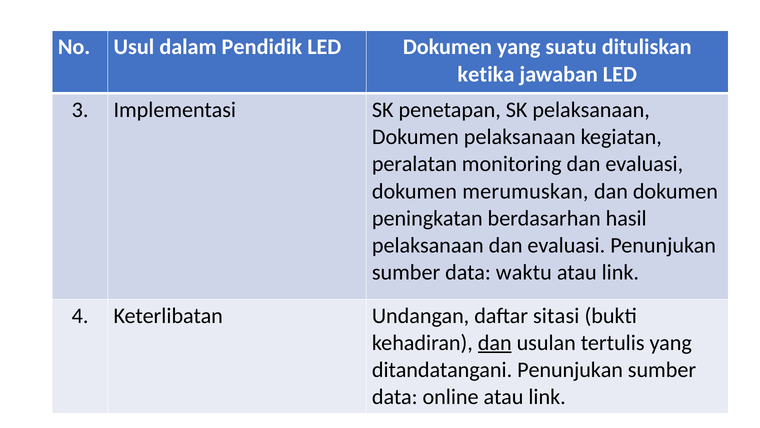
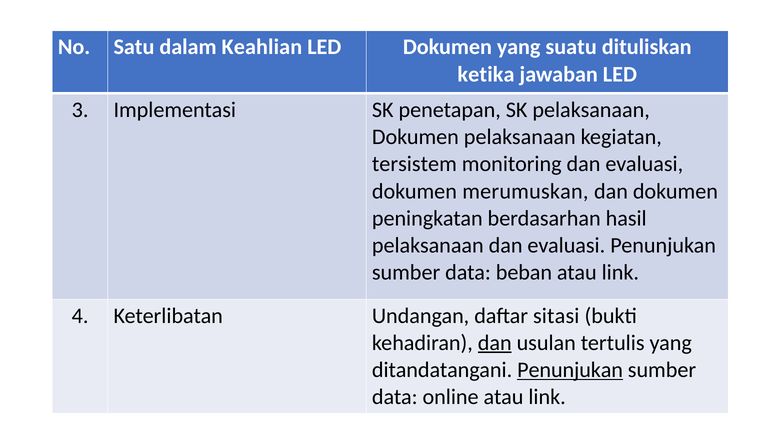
Usul: Usul -> Satu
Pendidik: Pendidik -> Keahlian
peralatan: peralatan -> tersistem
waktu: waktu -> beban
Penunjukan at (570, 370) underline: none -> present
